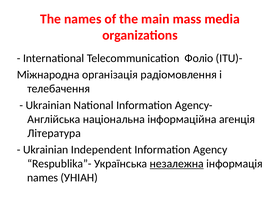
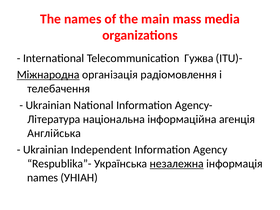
Фоліо: Фоліо -> Гужва
Міжнародна underline: none -> present
Англійська: Англійська -> Література
Література: Література -> Англійська
